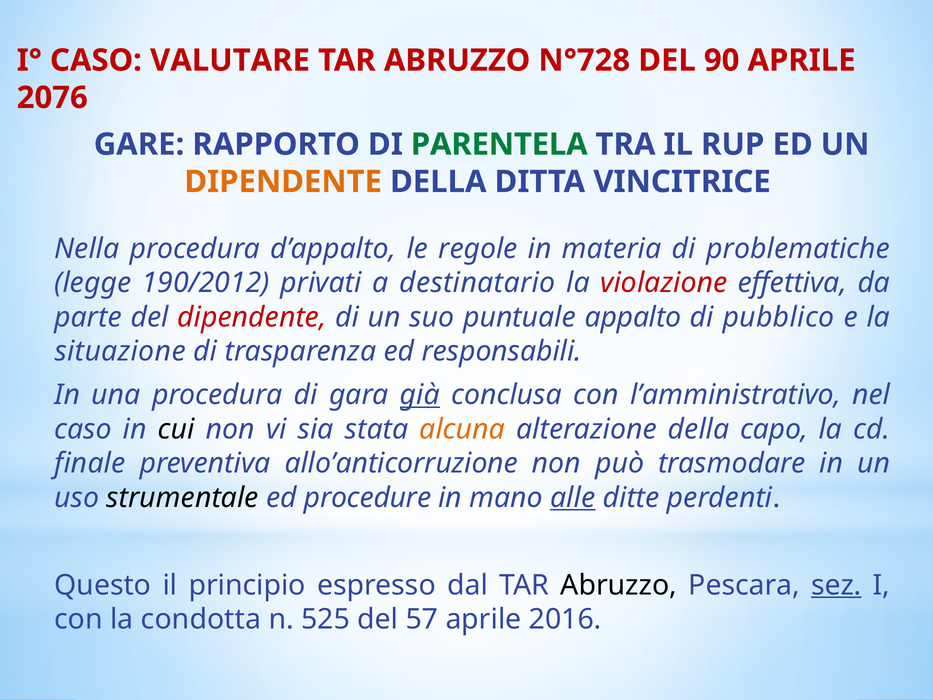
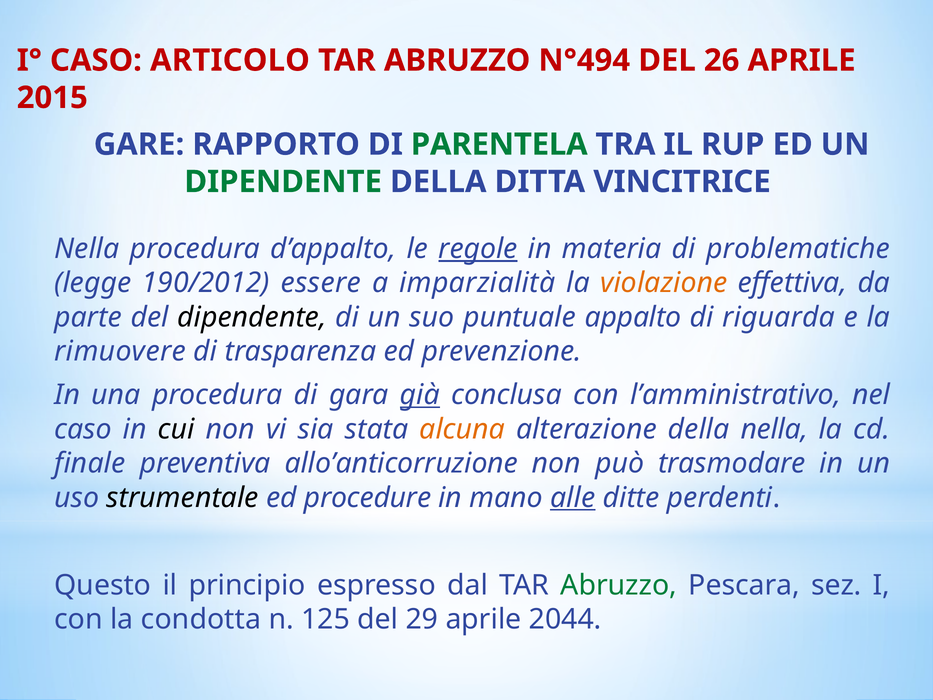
VALUTARE: VALUTARE -> ARTICOLO
N°728: N°728 -> N°494
90: 90 -> 26
2076: 2076 -> 2015
DIPENDENTE at (283, 182) colour: orange -> green
regole underline: none -> present
privati: privati -> essere
destinatario: destinatario -> imparzialità
violazione colour: red -> orange
dipendente at (252, 317) colour: red -> black
pubblico: pubblico -> riguarda
situazione: situazione -> rimuovere
responsabili: responsabili -> prevenzione
della capo: capo -> nella
Abruzzo at (619, 585) colour: black -> green
sez underline: present -> none
525: 525 -> 125
57: 57 -> 29
2016: 2016 -> 2044
